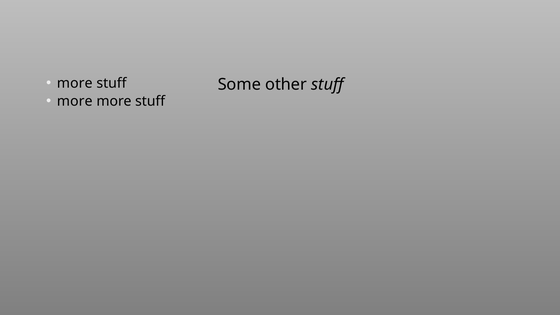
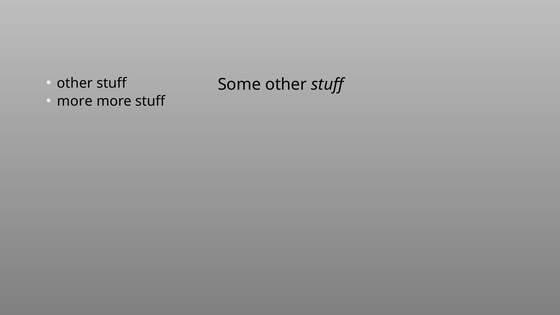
more at (75, 83): more -> other
